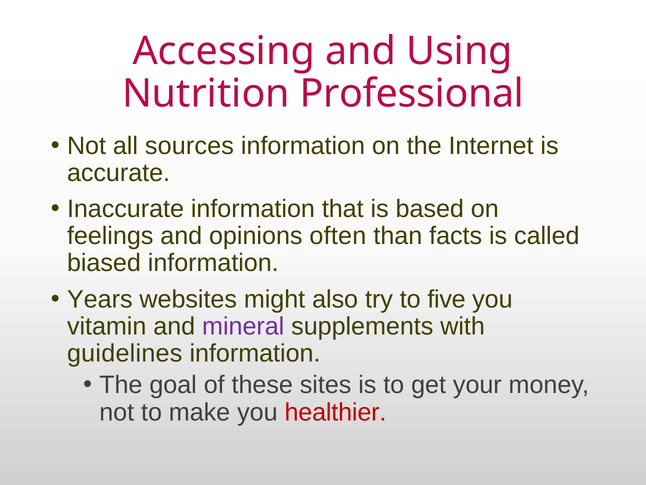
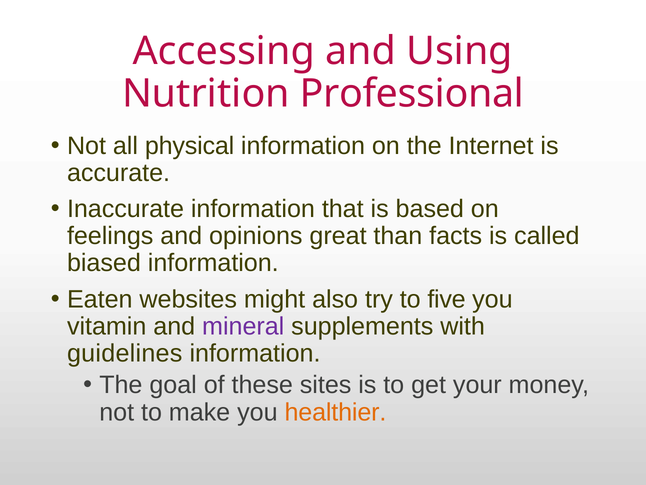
sources: sources -> physical
often: often -> great
Years: Years -> Eaten
healthier colour: red -> orange
